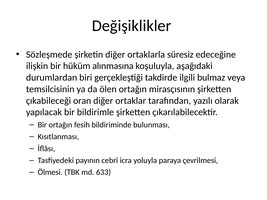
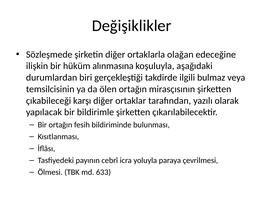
süresiz: süresiz -> olağan
oran: oran -> karşı
